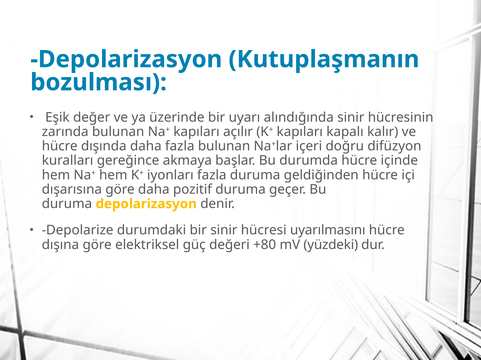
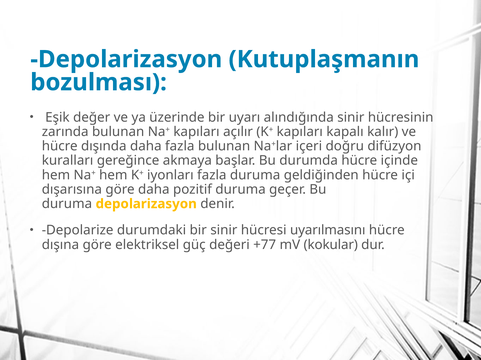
+80: +80 -> +77
yüzdeki: yüzdeki -> kokular
